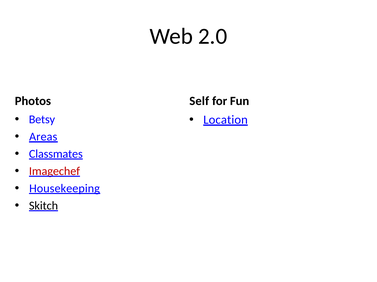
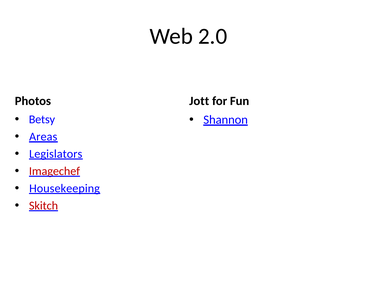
Self: Self -> Jott
Location: Location -> Shannon
Classmates: Classmates -> Legislators
Skitch colour: black -> red
